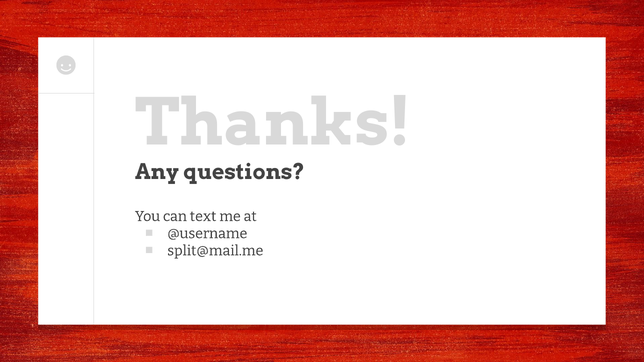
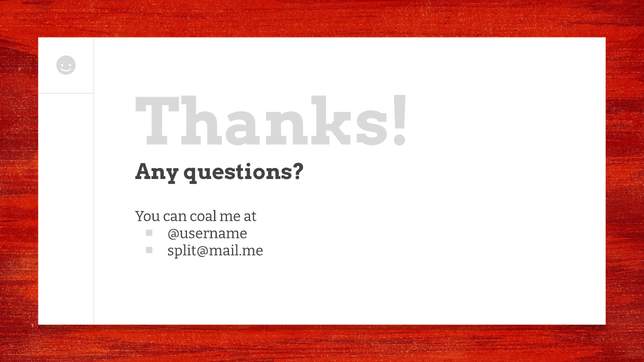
text: text -> coal
